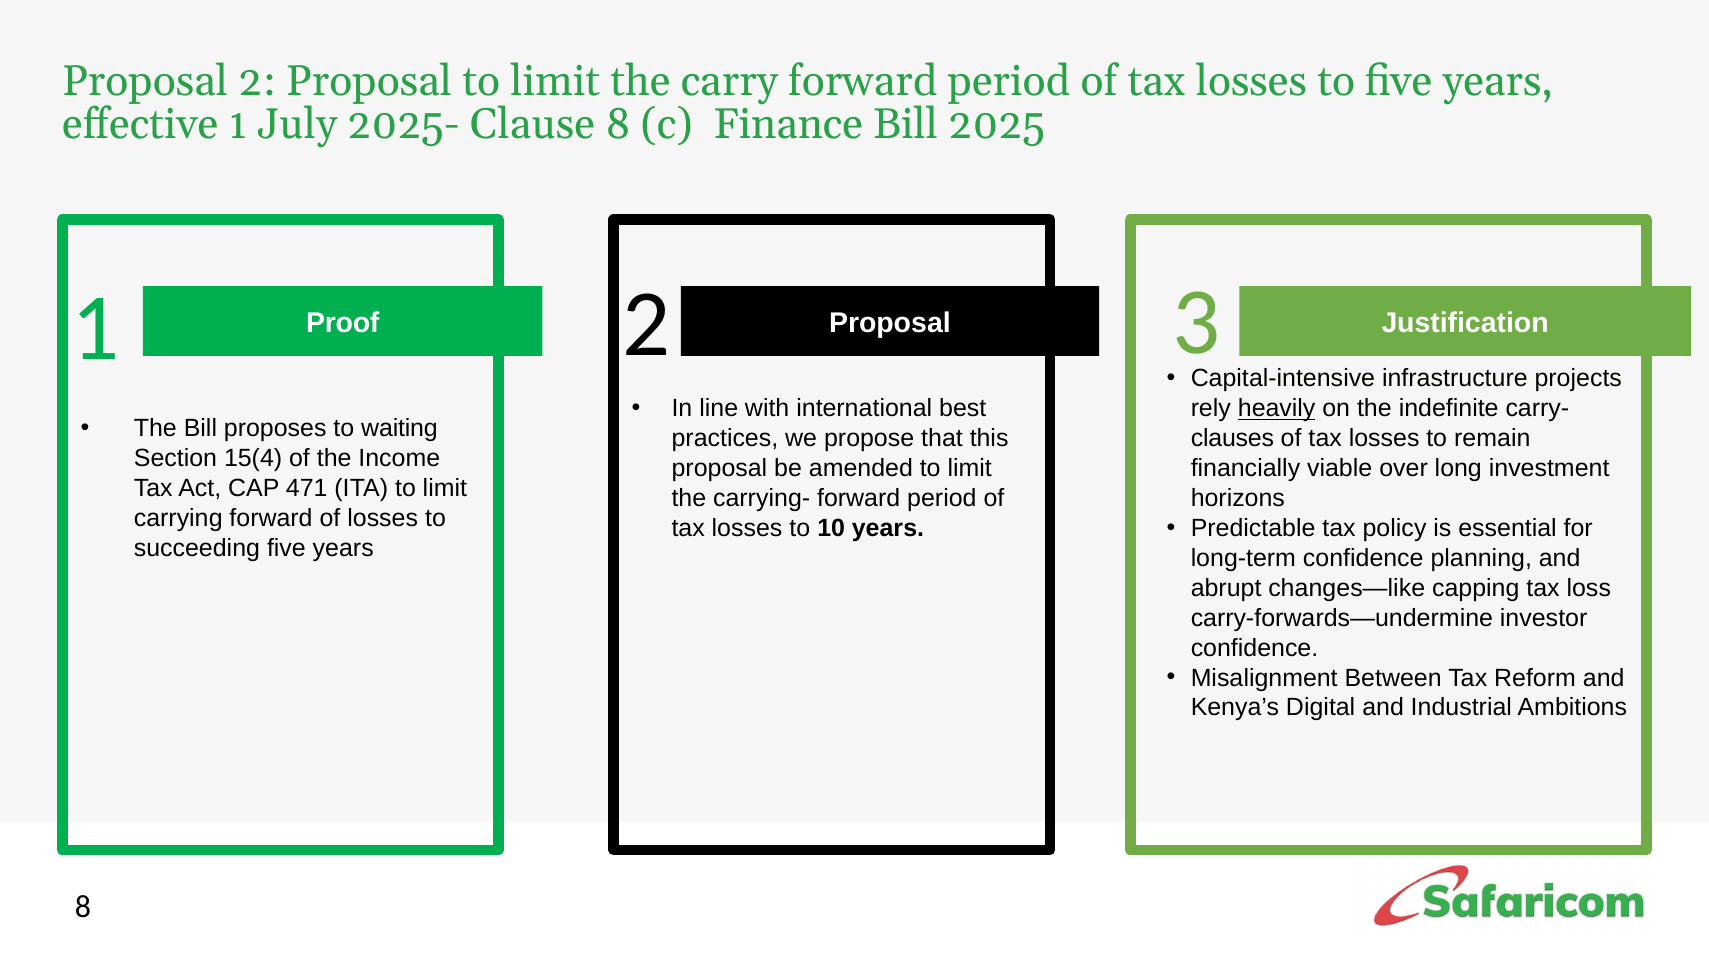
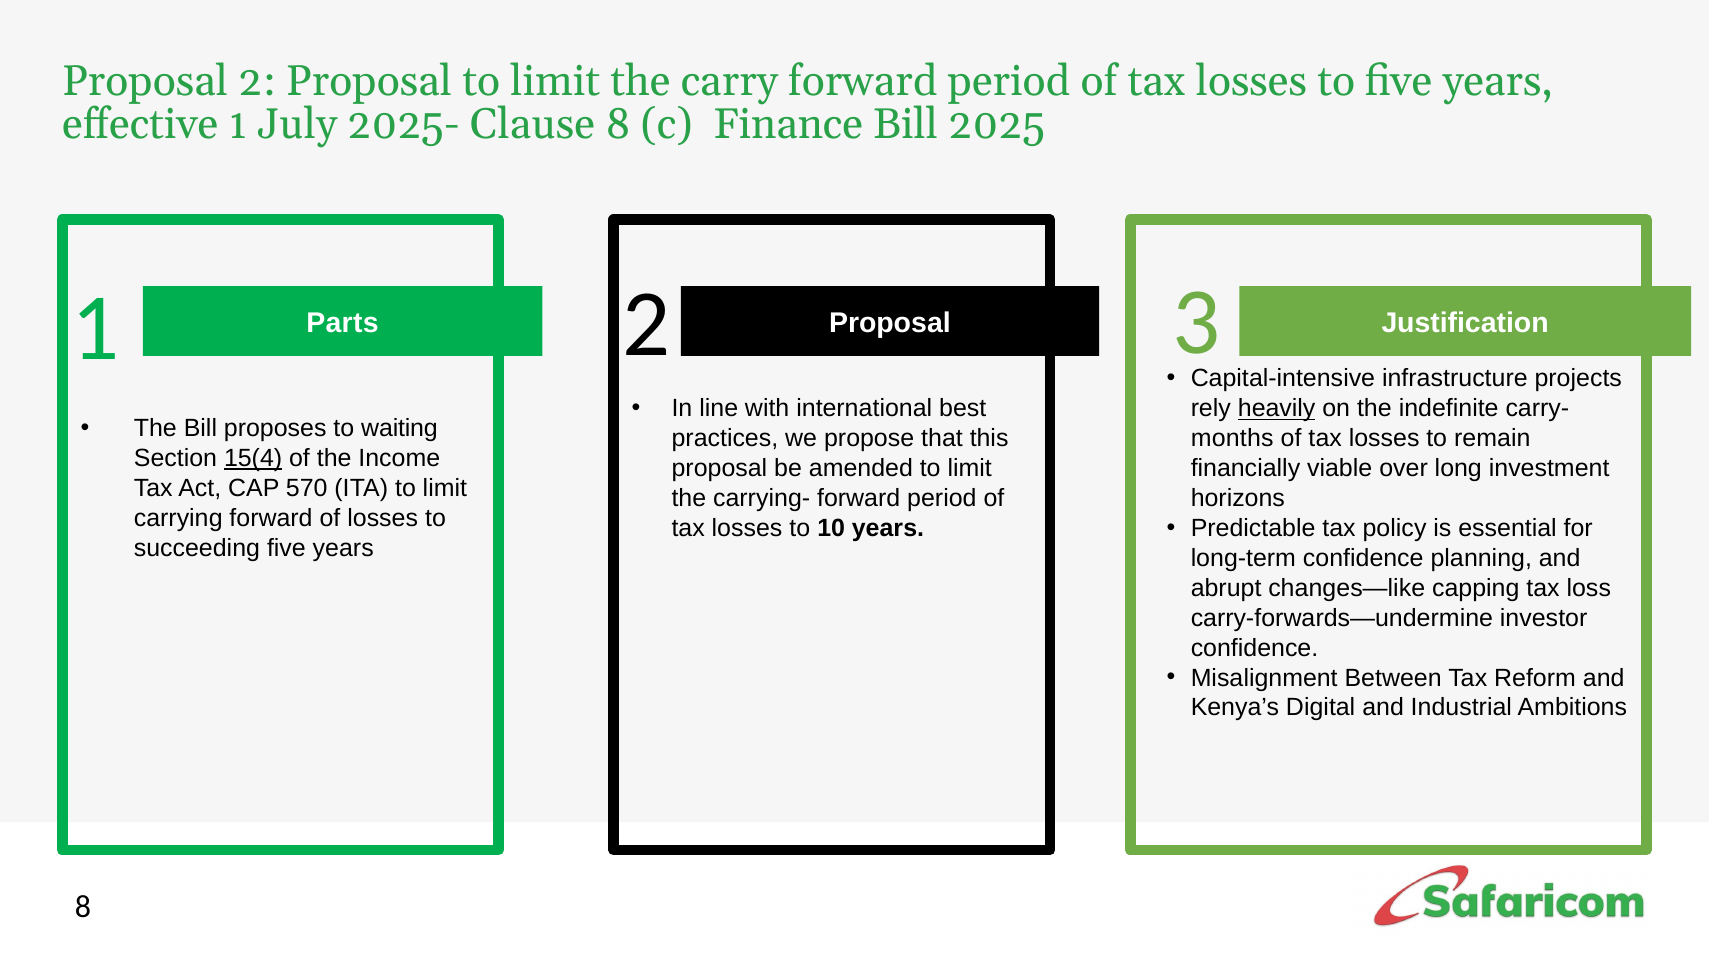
Proof: Proof -> Parts
clauses: clauses -> months
15(4 underline: none -> present
471: 471 -> 570
